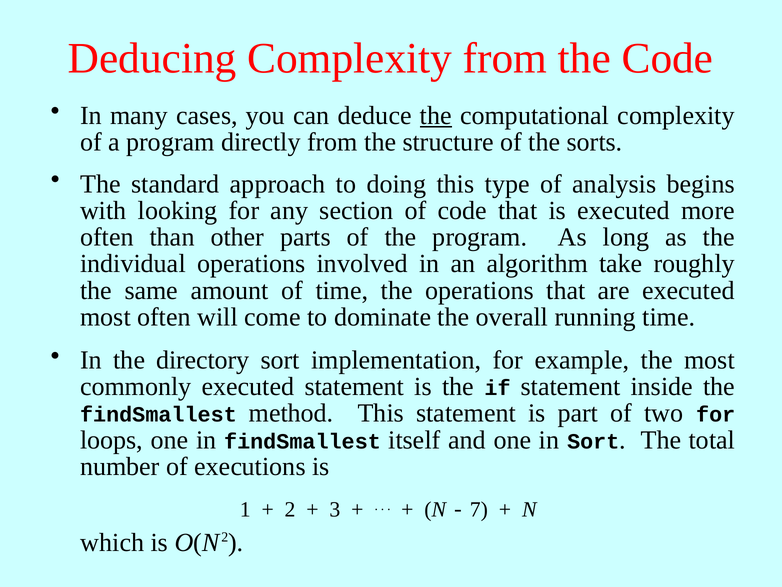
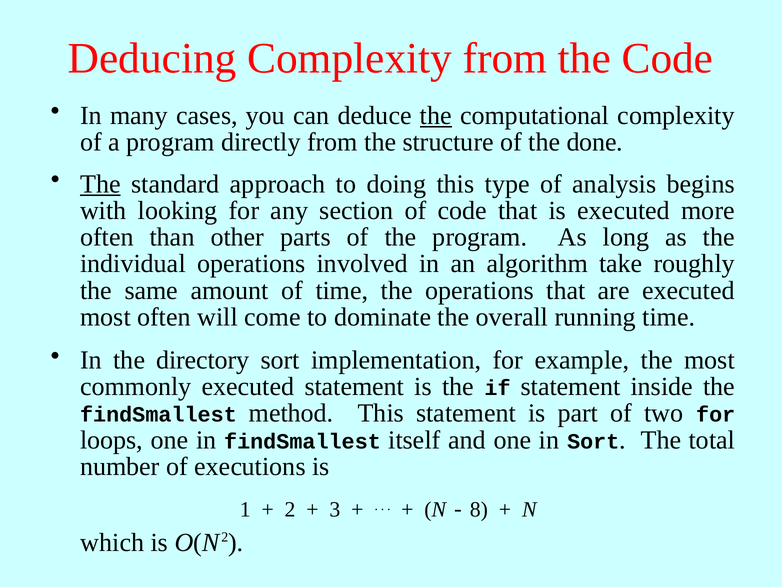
sorts: sorts -> done
The at (100, 184) underline: none -> present
7: 7 -> 8
